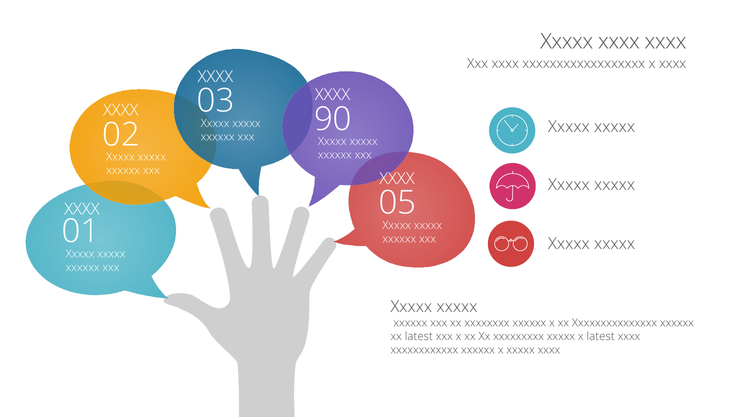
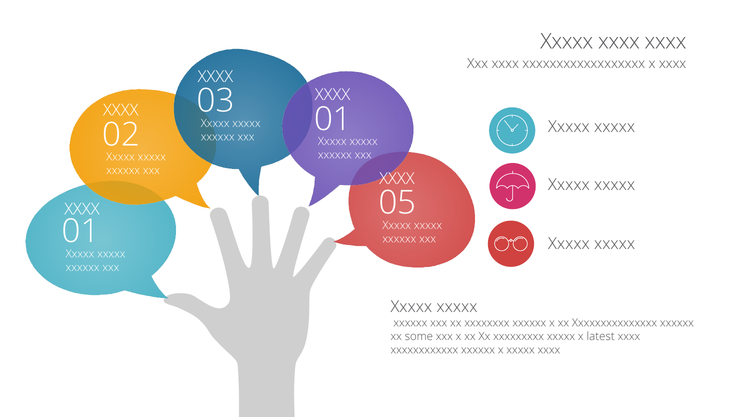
90 at (333, 119): 90 -> 01
xx latest: latest -> some
